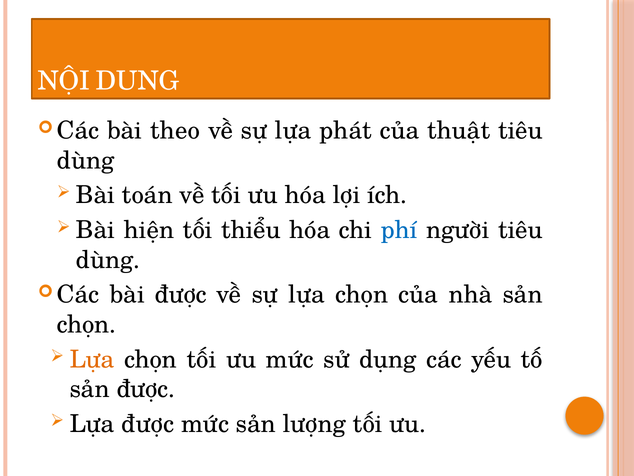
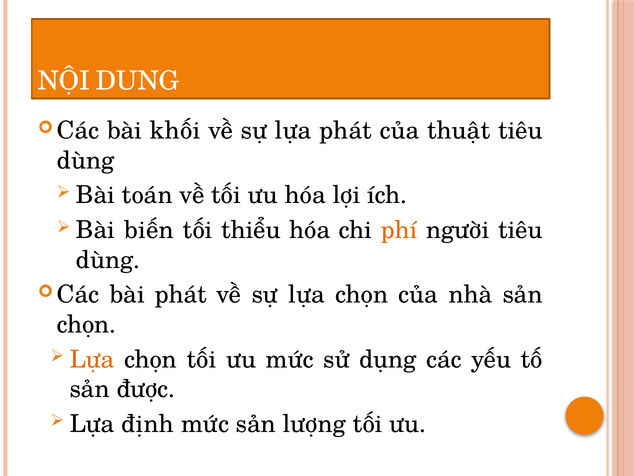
theo: theo -> khối
hiện: hiện -> biến
phí colour: blue -> orange
bài được: được -> phát
Lựa được: được -> định
